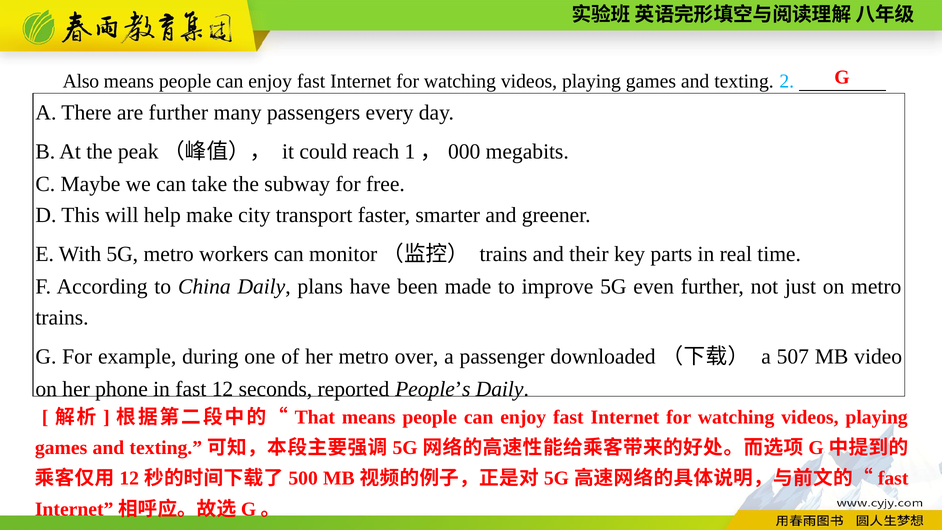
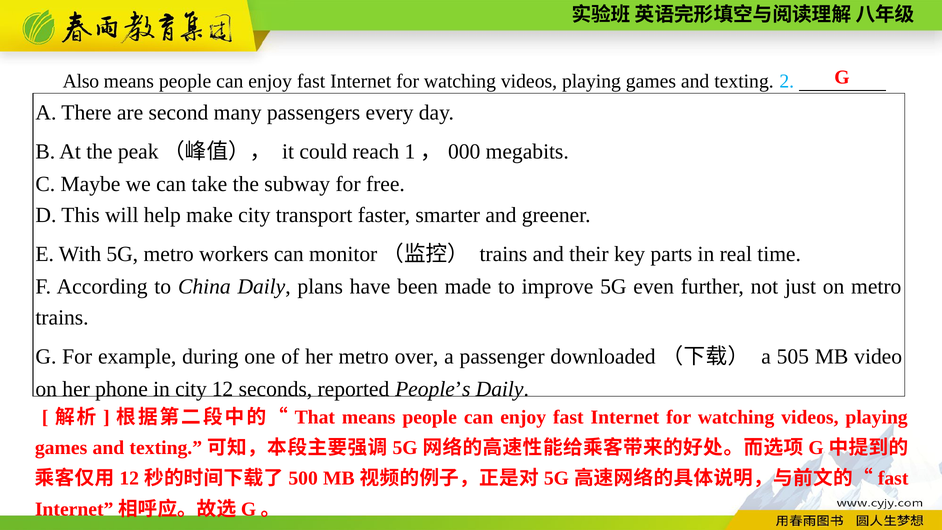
are further: further -> second
507: 507 -> 505
in fast: fast -> city
